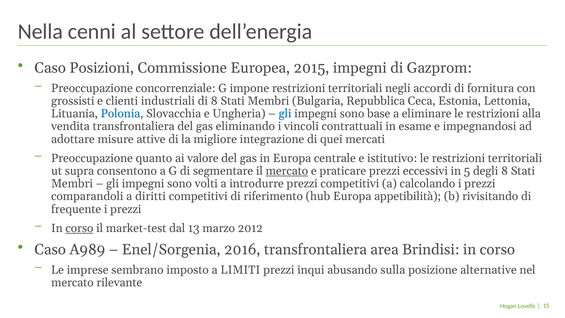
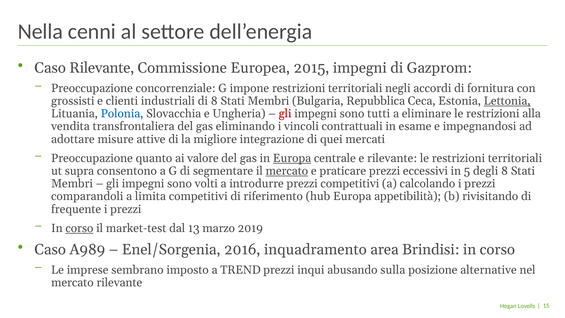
Caso Posizioni: Posizioni -> Rilevante
Lettonia underline: none -> present
gli at (285, 114) colour: blue -> red
base: base -> tutti
Europa at (292, 158) underline: none -> present
e istitutivo: istitutivo -> rilevante
diritti: diritti -> limita
2012: 2012 -> 2019
2016 transfrontaliera: transfrontaliera -> inquadramento
LIMITI: LIMITI -> TREND
